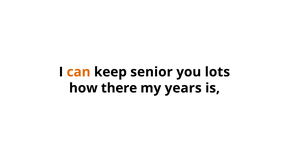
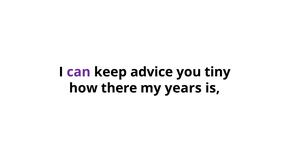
can colour: orange -> purple
senior: senior -> advice
lots: lots -> tiny
